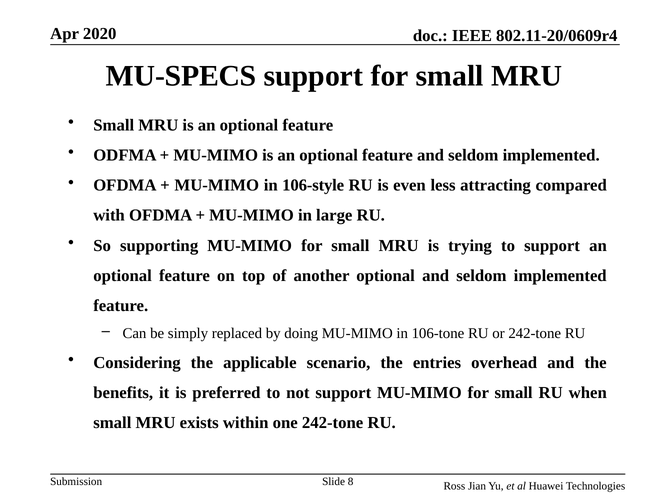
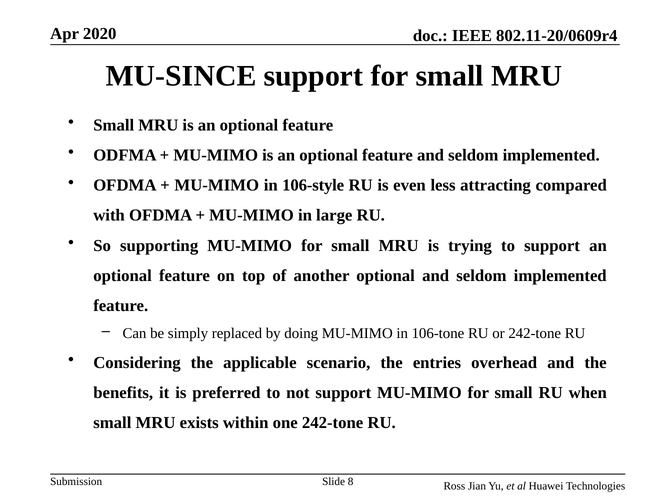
MU-SPECS: MU-SPECS -> MU-SINCE
